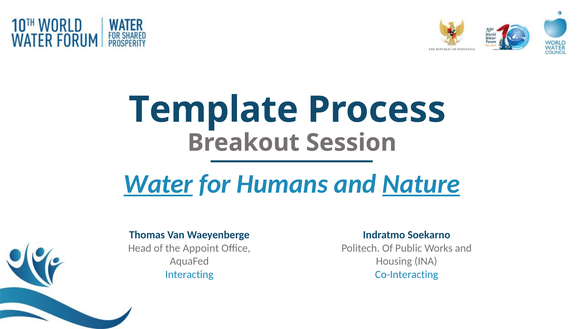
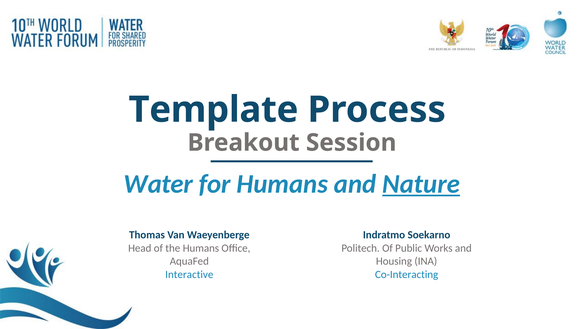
Water underline: present -> none
the Appoint: Appoint -> Humans
Interacting: Interacting -> Interactive
